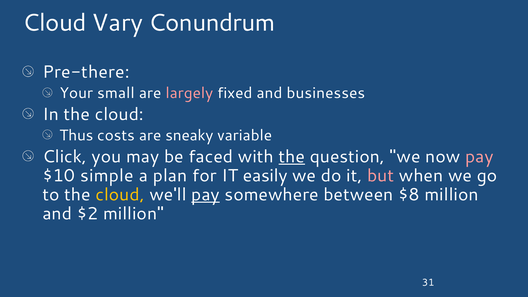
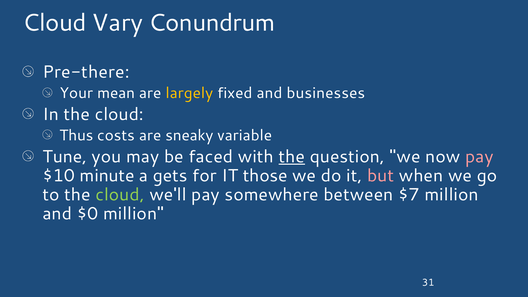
small: small -> mean
largely colour: pink -> yellow
Click: Click -> Tune
simple: simple -> minute
plan: plan -> gets
easily: easily -> those
cloud at (120, 195) colour: yellow -> light green
pay at (206, 195) underline: present -> none
$8: $8 -> $7
$2: $2 -> $0
